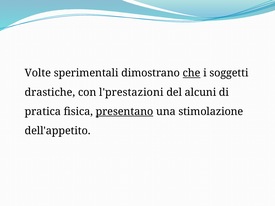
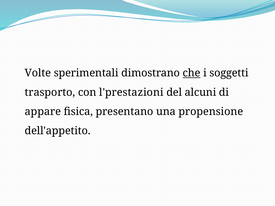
drastiche: drastiche -> trasporto
pratica: pratica -> appare
presentano underline: present -> none
stimolazione: stimolazione -> propensione
